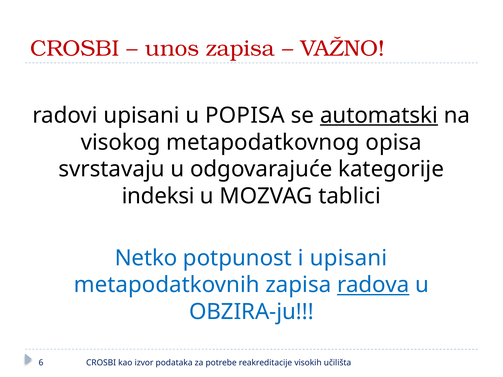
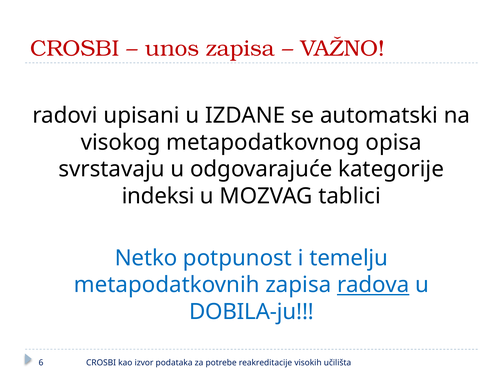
POPISA: POPISA -> IZDANE
automatski underline: present -> none
i upisani: upisani -> temelju
OBZIRA-ju: OBZIRA-ju -> DOBILA-ju
